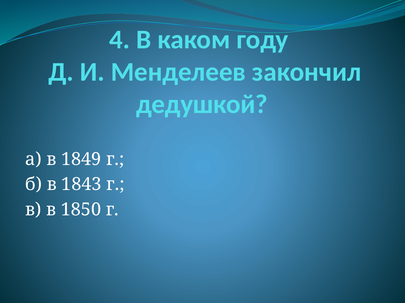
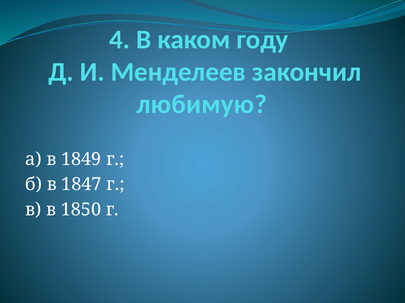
дедушкой: дедушкой -> любимую
1843: 1843 -> 1847
